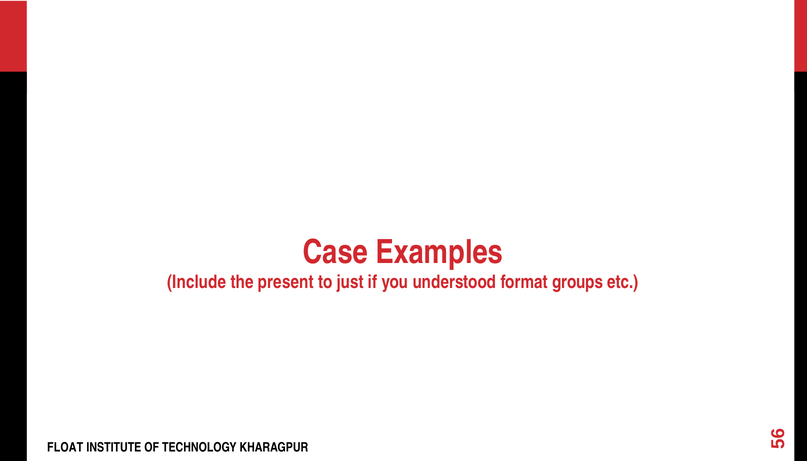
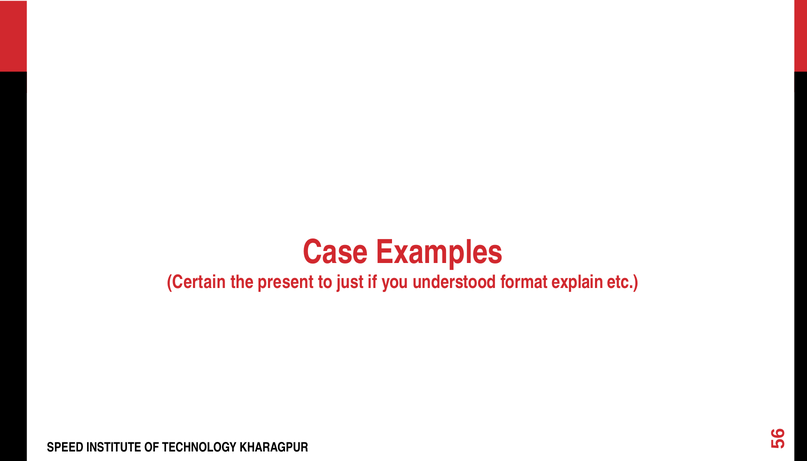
Include: Include -> Certain
groups: groups -> explain
FLOAT: FLOAT -> SPEED
